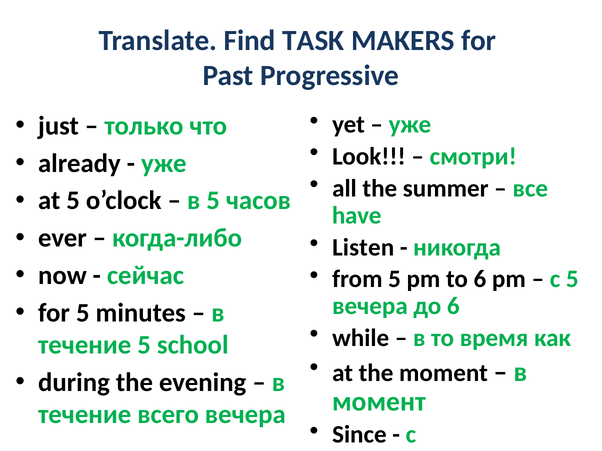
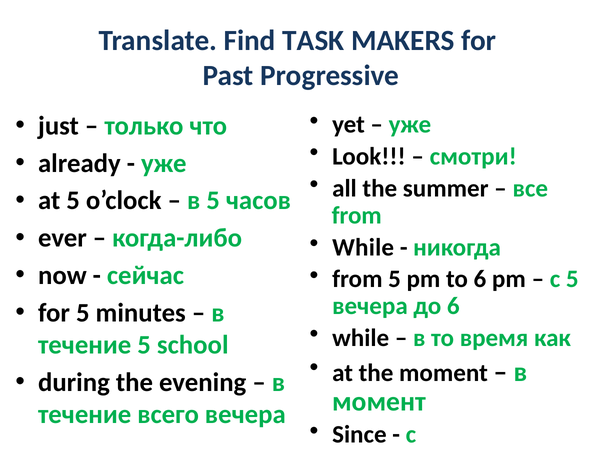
have at (357, 216): have -> from
Listen at (363, 248): Listen -> While
